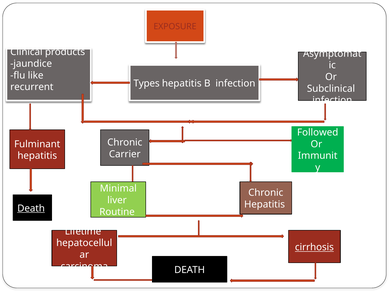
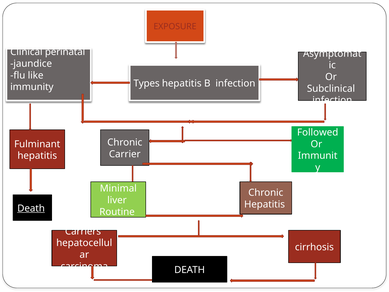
products: products -> perinatal
recurrent: recurrent -> immunity
Lifetime: Lifetime -> Carriers
cirrhosis underline: present -> none
